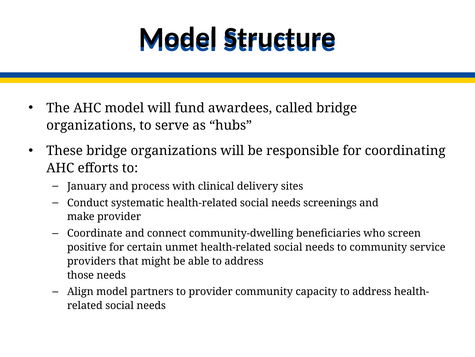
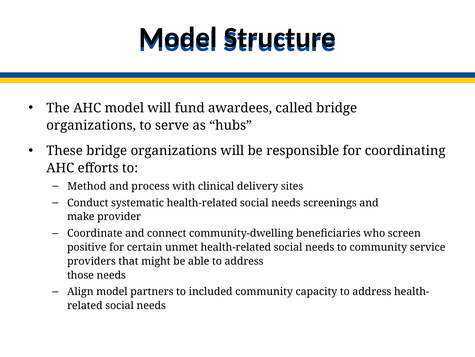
January: January -> Method
to provider: provider -> included
